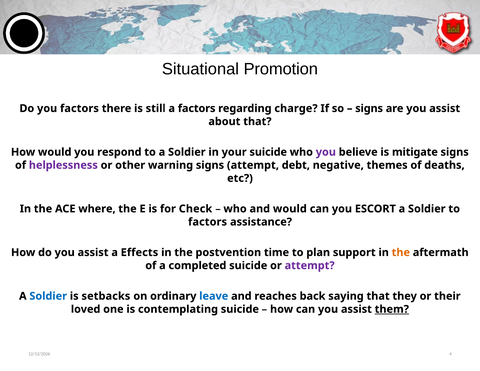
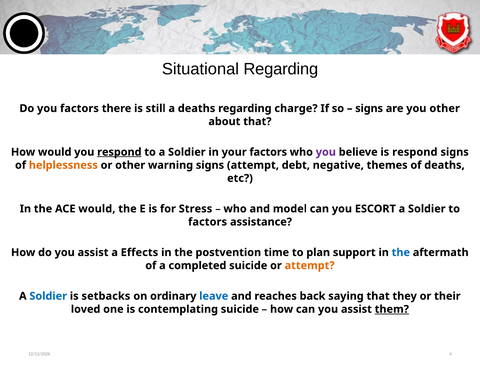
Situational Promotion: Promotion -> Regarding
a factors: factors -> deaths
are you assist: assist -> other
respond at (119, 152) underline: none -> present
your suicide: suicide -> factors
is mitigate: mitigate -> respond
helplessness colour: purple -> orange
ACE where: where -> would
Check: Check -> Stress
and would: would -> model
the at (401, 252) colour: orange -> blue
attempt at (310, 265) colour: purple -> orange
